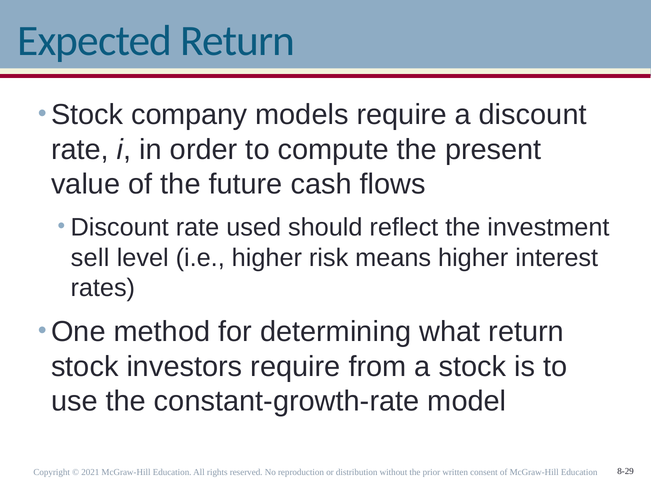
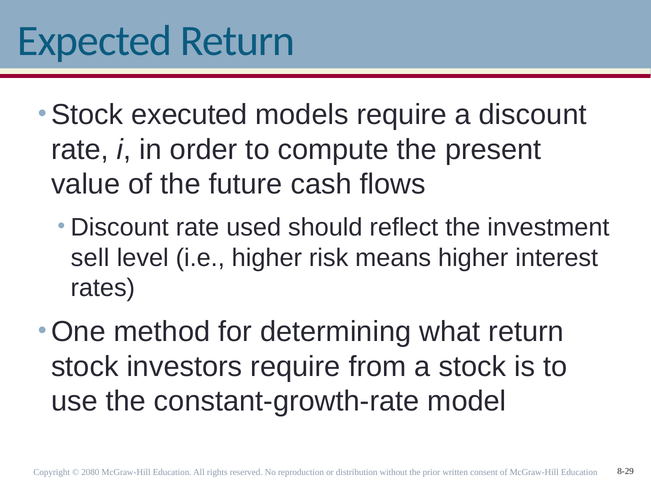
company: company -> executed
2021: 2021 -> 2080
